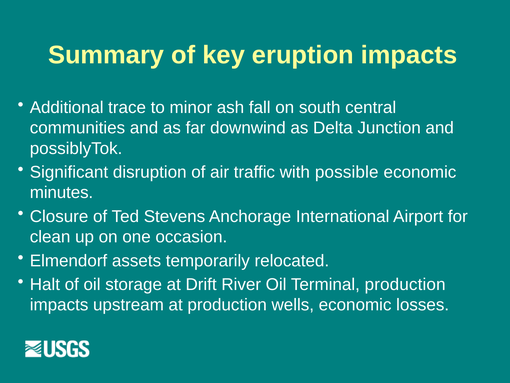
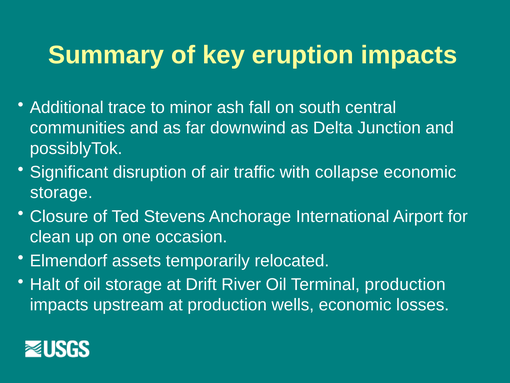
possible: possible -> collapse
minutes at (61, 192): minutes -> storage
